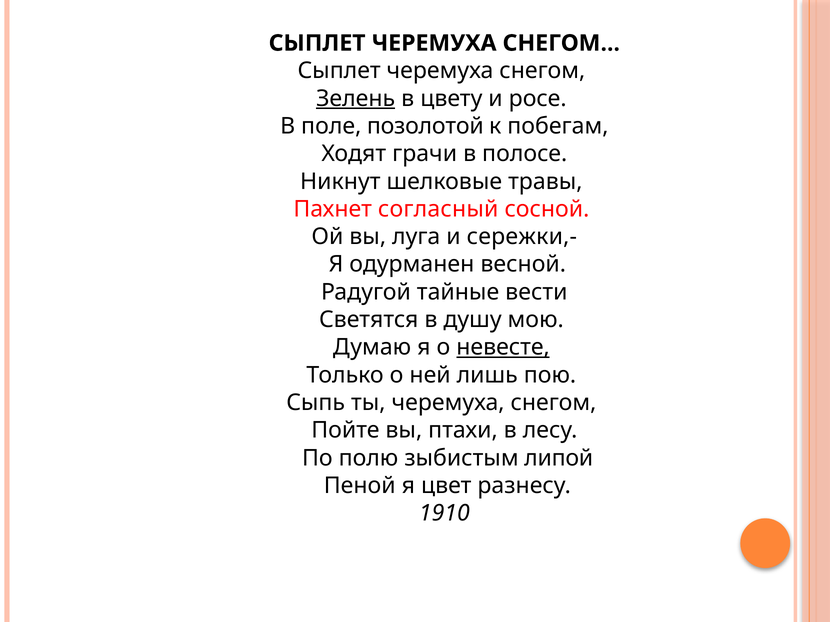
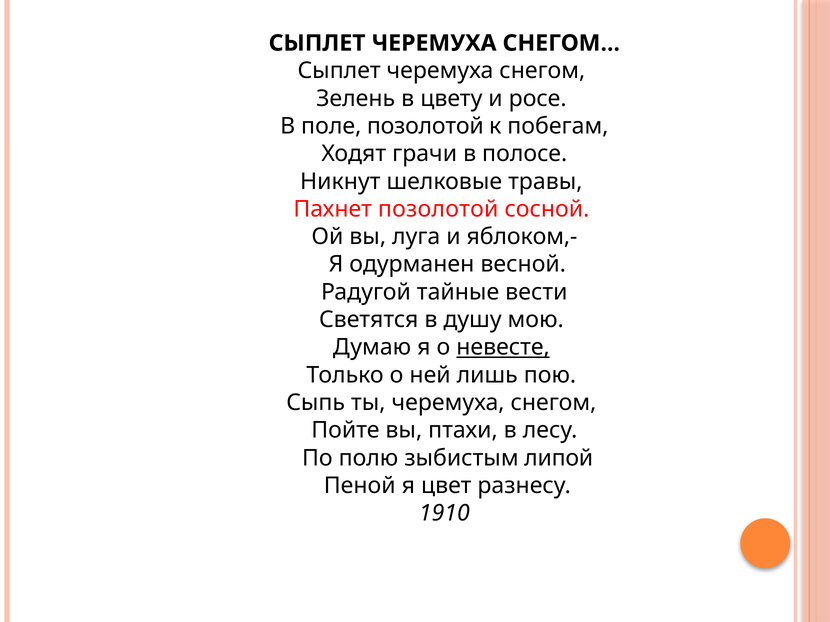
Зелень underline: present -> none
Пахнет согласный: согласный -> позолотой
сережки,-: сережки,- -> яблоком,-
